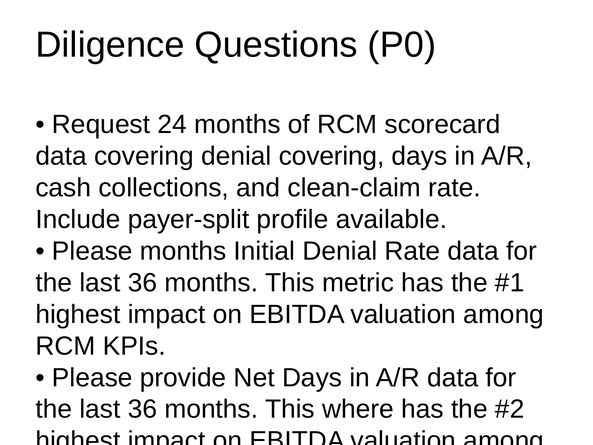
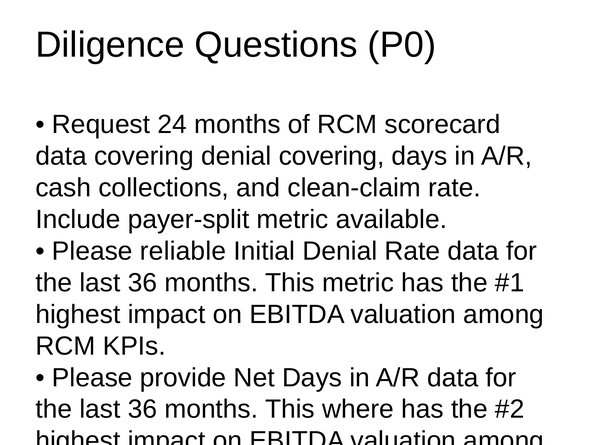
payer-split profile: profile -> metric
Please months: months -> reliable
